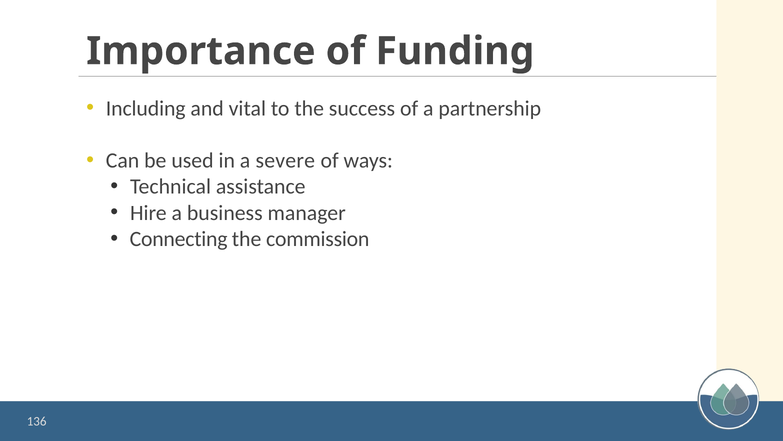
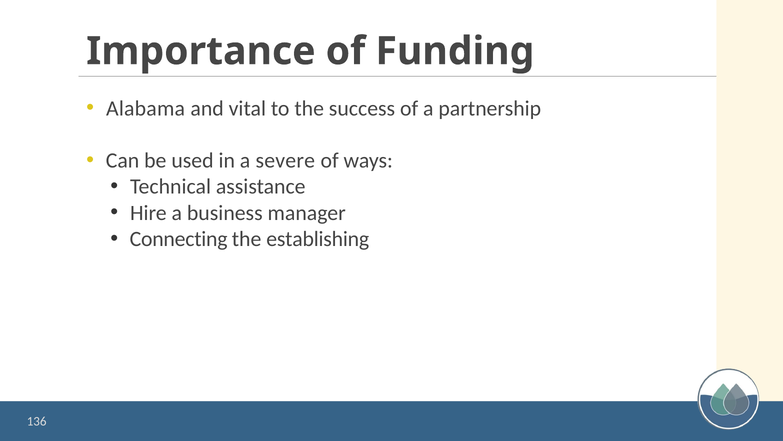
Including: Including -> Alabama
commission: commission -> establishing
